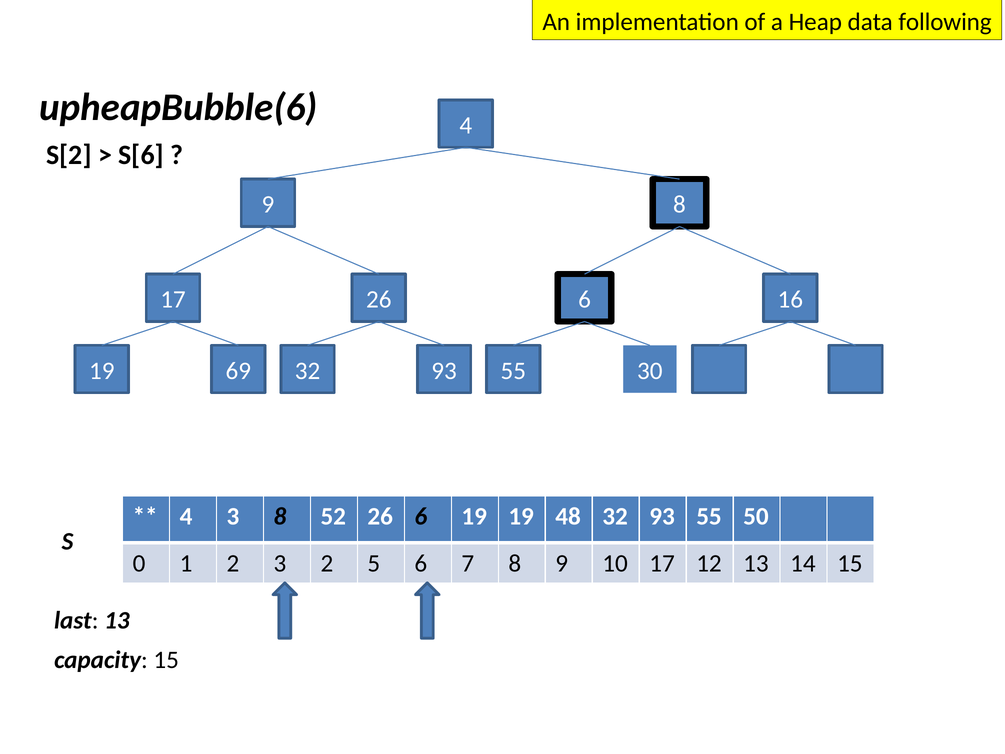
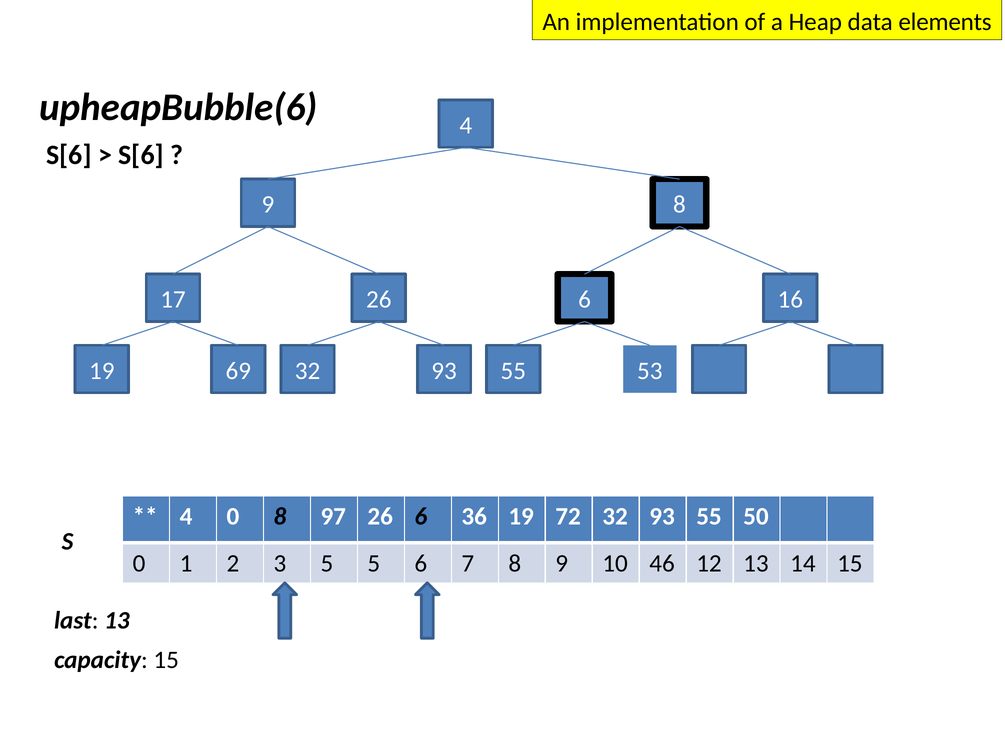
following: following -> elements
S[2 at (69, 155): S[2 -> S[6
30: 30 -> 53
4 3: 3 -> 0
52: 52 -> 97
6 19: 19 -> 36
48: 48 -> 72
3 2: 2 -> 5
10 17: 17 -> 46
